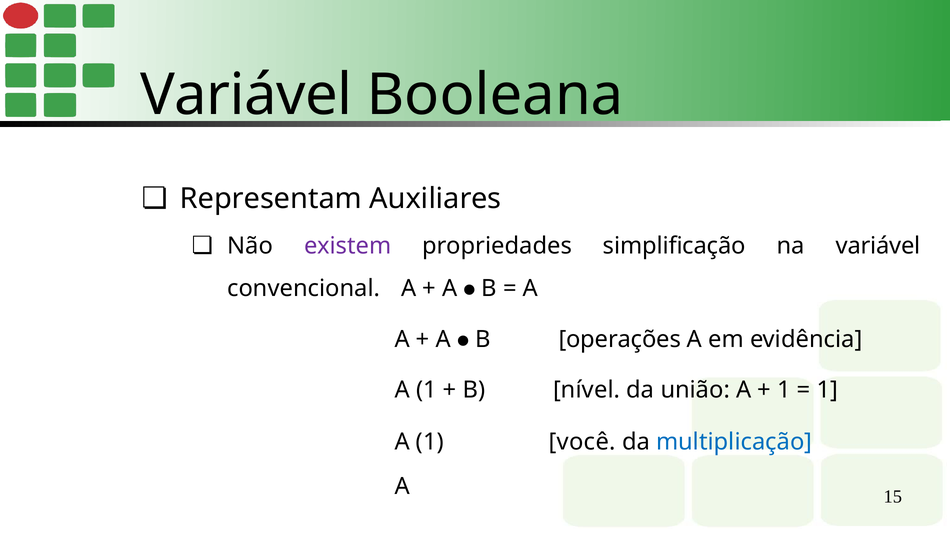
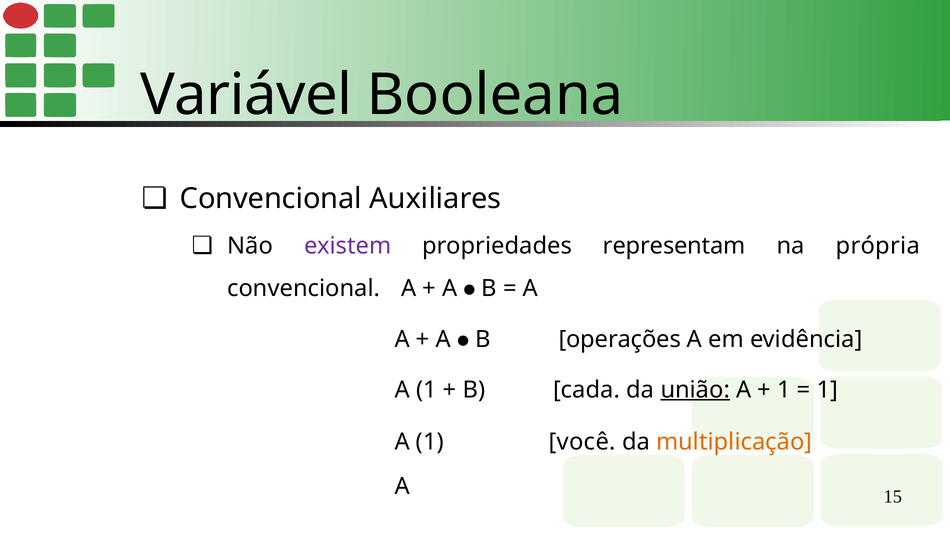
Representam at (271, 199): Representam -> Convencional
simplificação: simplificação -> representam
na variável: variável -> própria
nível: nível -> cada
união underline: none -> present
multiplicação colour: blue -> orange
